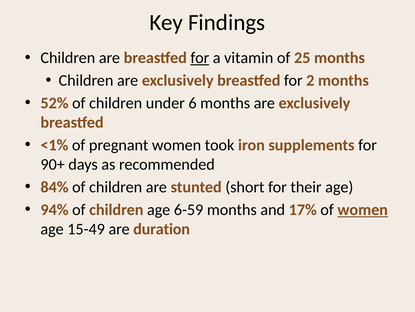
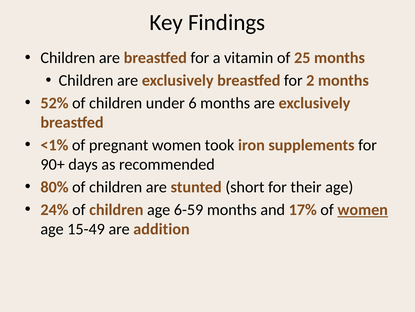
for at (200, 58) underline: present -> none
84%: 84% -> 80%
94%: 94% -> 24%
duration: duration -> addition
